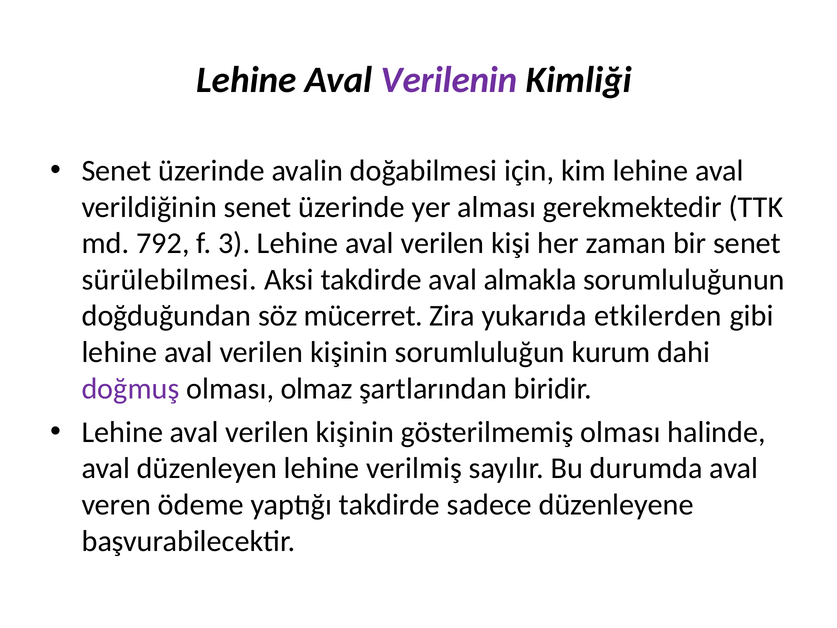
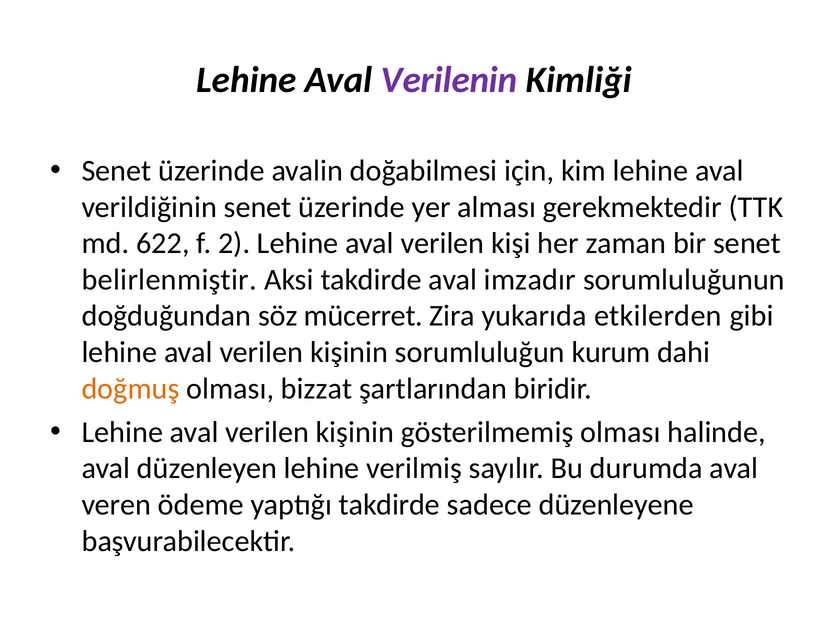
792: 792 -> 622
3: 3 -> 2
sürülebilmesi: sürülebilmesi -> belirlenmiştir
almakla: almakla -> imzadır
doğmuş colour: purple -> orange
olmaz: olmaz -> bizzat
